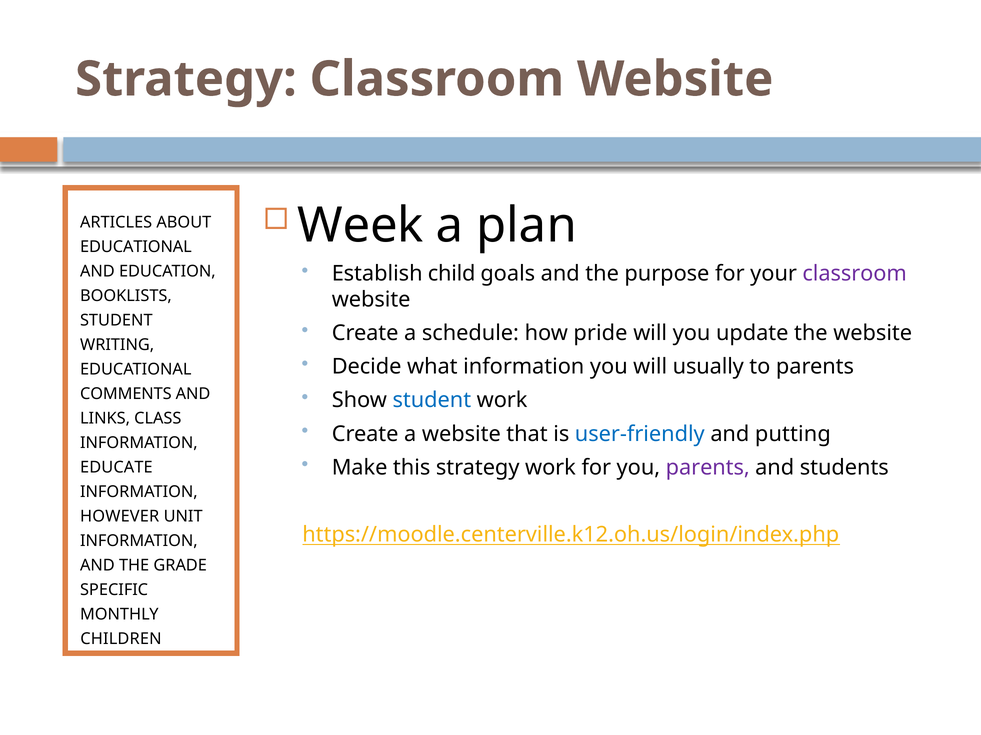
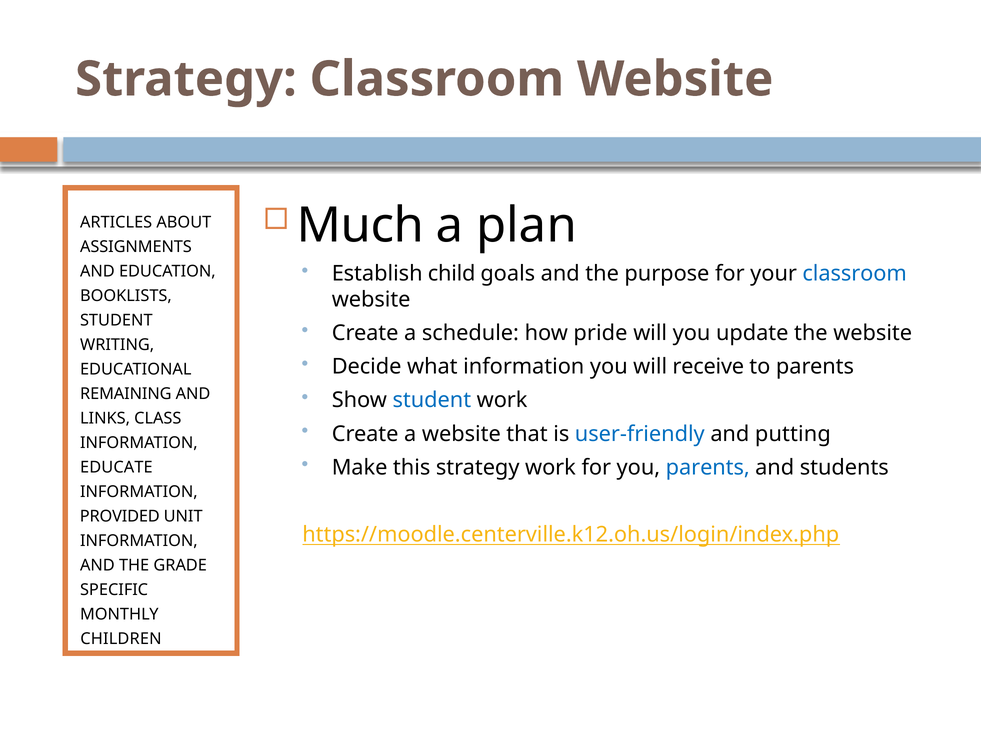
Week: Week -> Much
EDUCATIONAL at (136, 247): EDUCATIONAL -> ASSIGNMENTS
classroom at (855, 274) colour: purple -> blue
usually: usually -> receive
COMMENTS: COMMENTS -> REMAINING
parents at (708, 468) colour: purple -> blue
HOWEVER: HOWEVER -> PROVIDED
